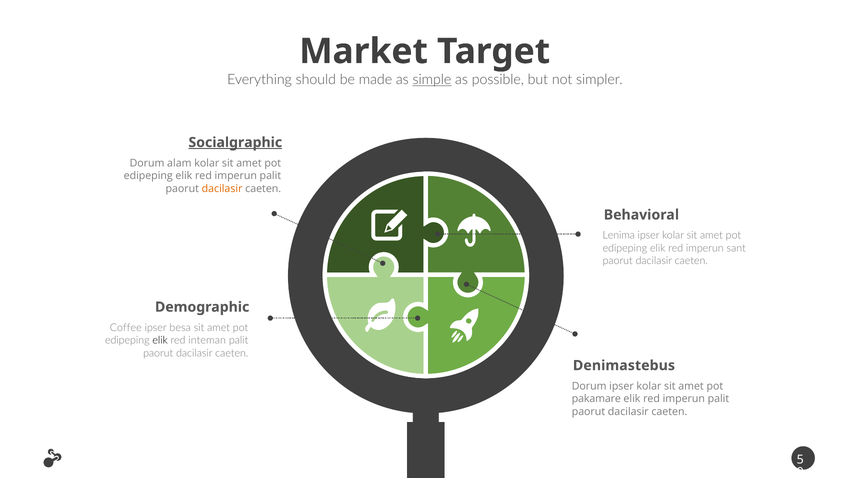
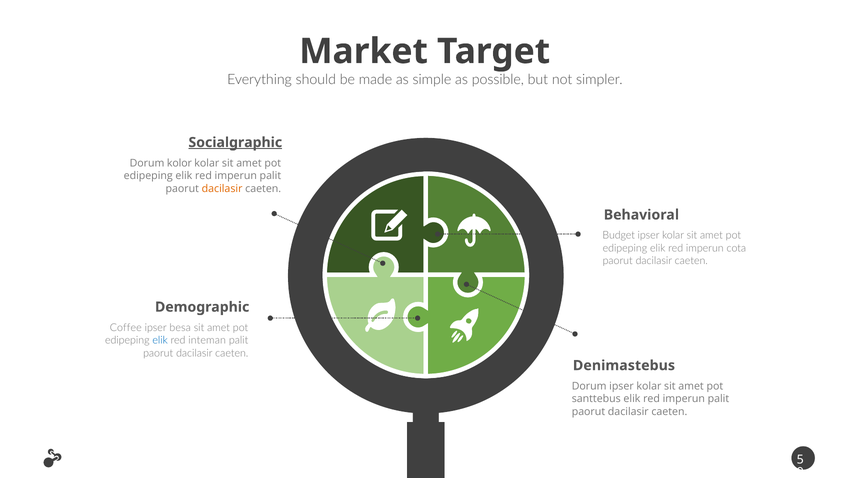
simple underline: present -> none
alam: alam -> kolor
Lenima: Lenima -> Budget
sant: sant -> cota
elik at (160, 340) colour: black -> blue
pakamare: pakamare -> santtebus
